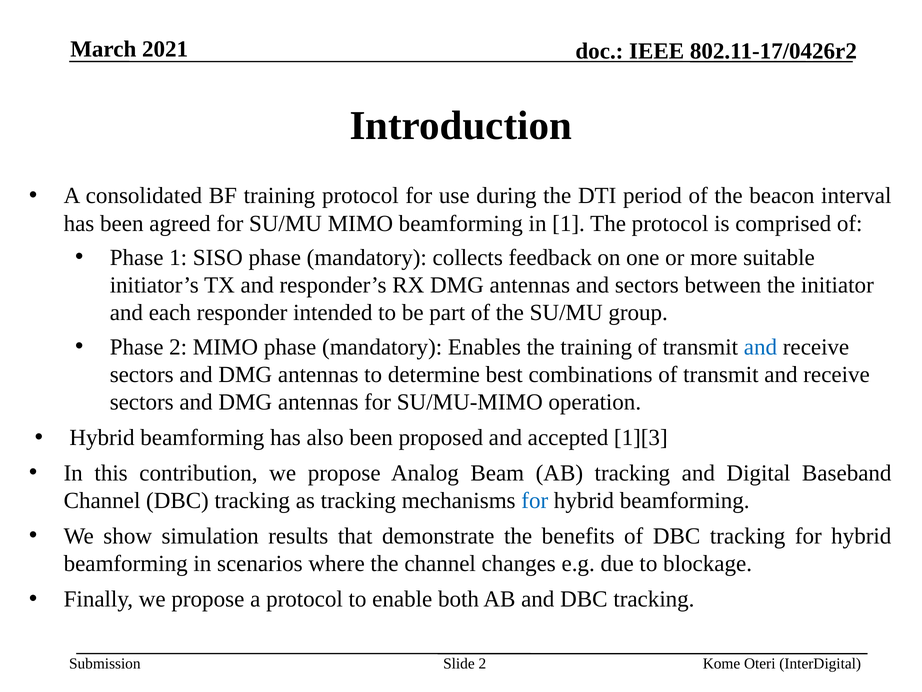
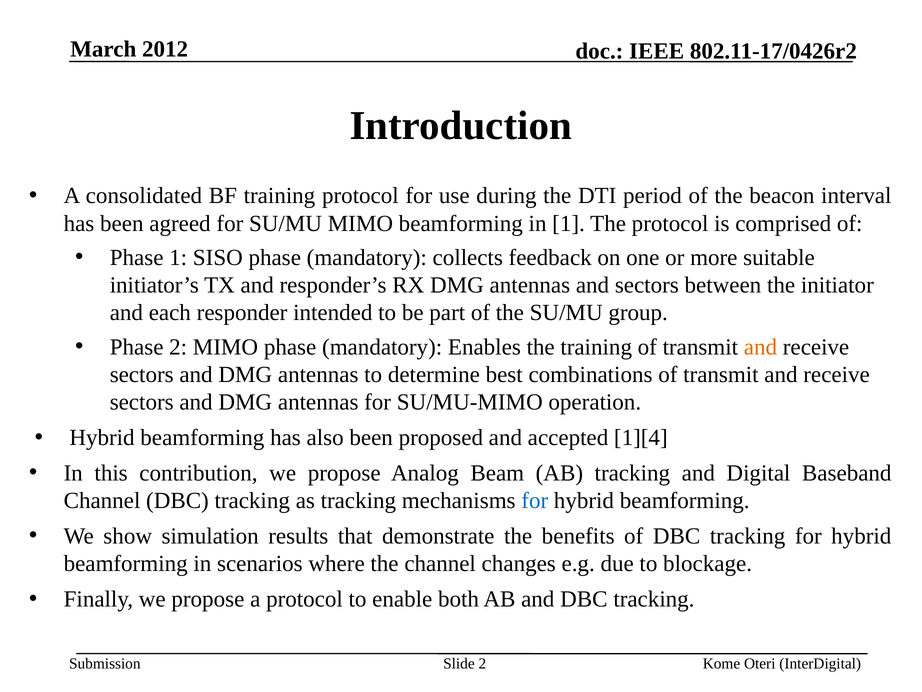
2021: 2021 -> 2012
and at (760, 347) colour: blue -> orange
1][3: 1][3 -> 1][4
